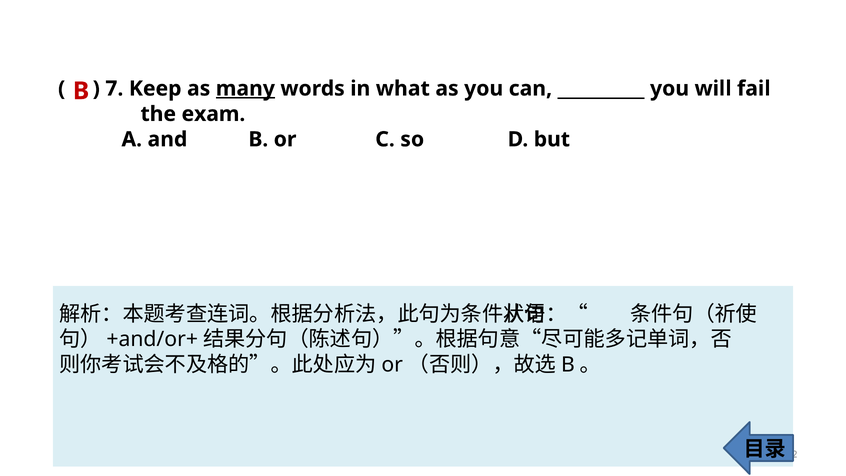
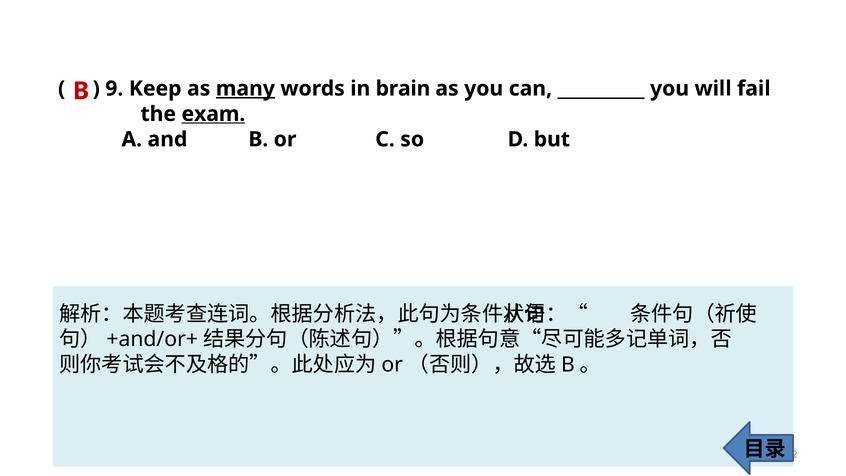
7: 7 -> 9
what: what -> brain
exam underline: none -> present
